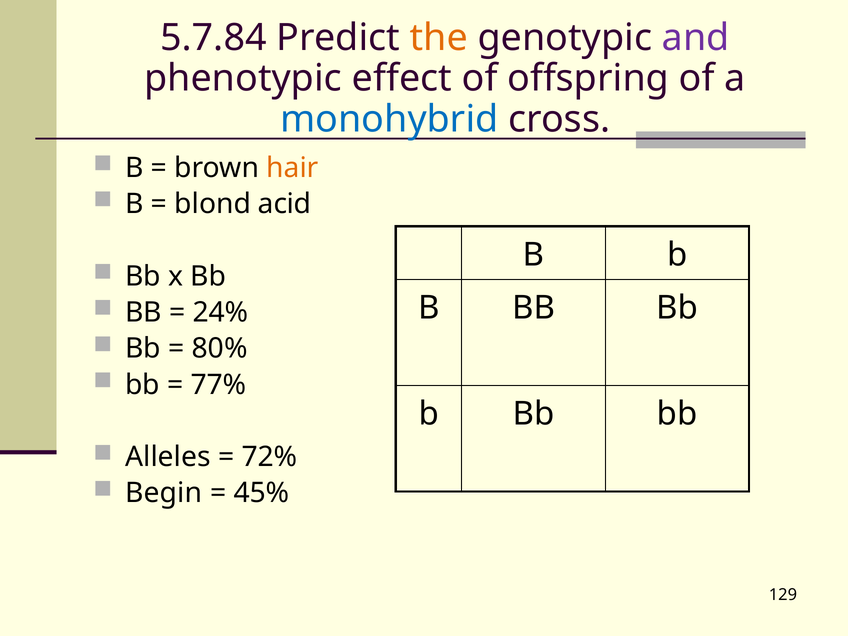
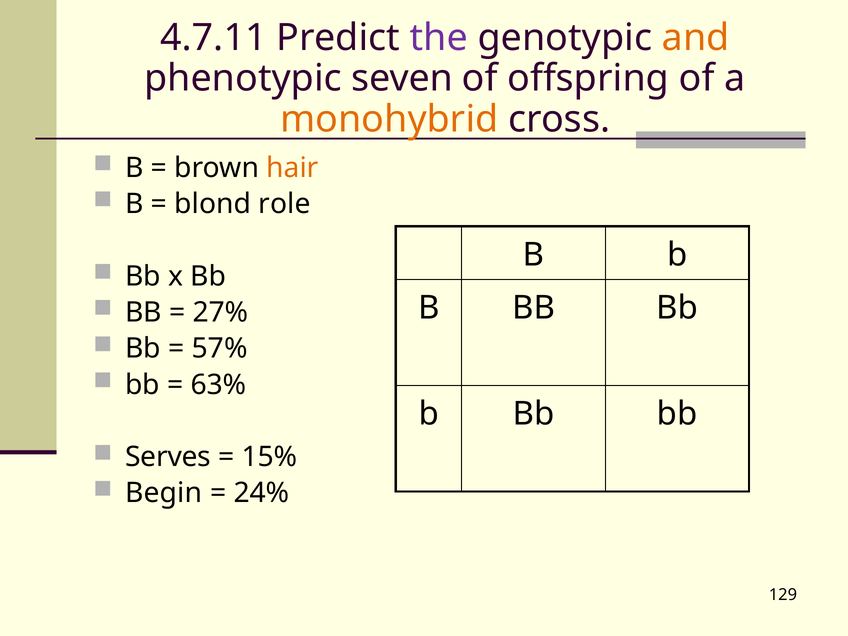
5.7.84: 5.7.84 -> 4.7.11
the colour: orange -> purple
and colour: purple -> orange
effect: effect -> seven
monohybrid colour: blue -> orange
acid: acid -> role
24%: 24% -> 27%
80%: 80% -> 57%
77%: 77% -> 63%
Alleles: Alleles -> Serves
72%: 72% -> 15%
45%: 45% -> 24%
